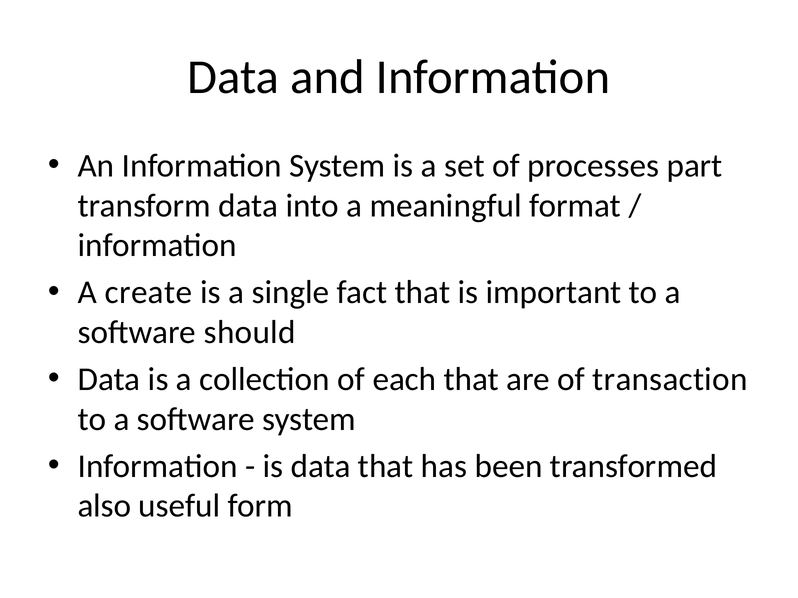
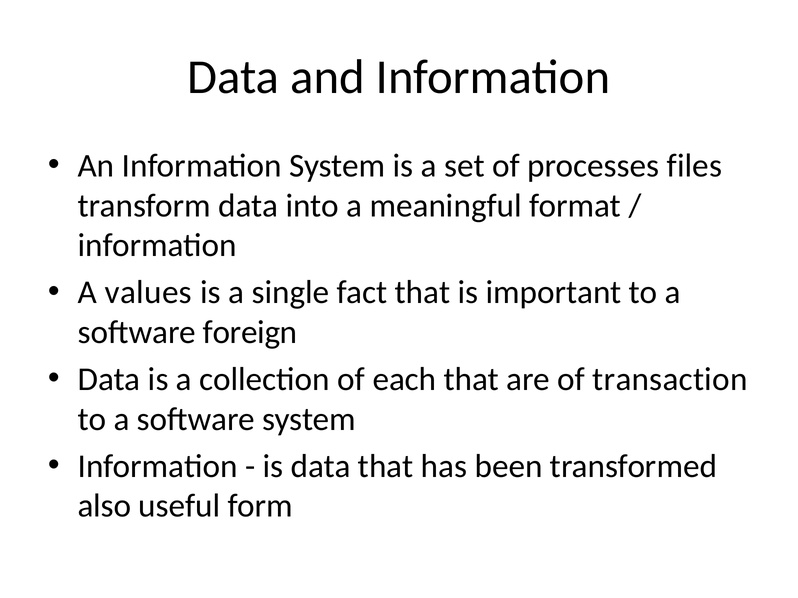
part: part -> files
create: create -> values
should: should -> foreign
